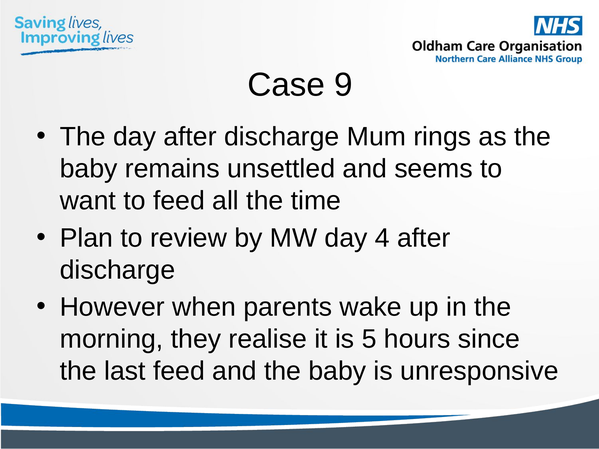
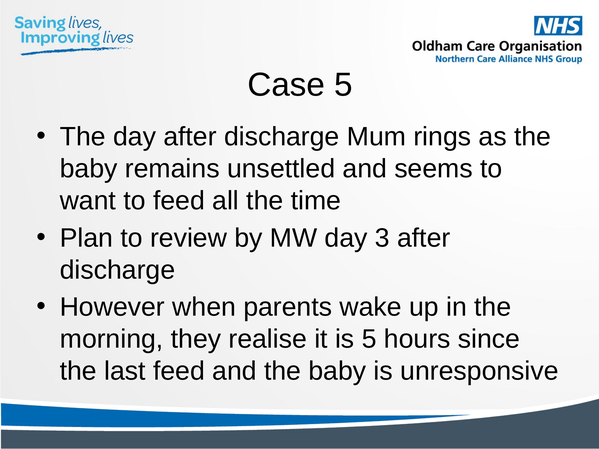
Case 9: 9 -> 5
4: 4 -> 3
